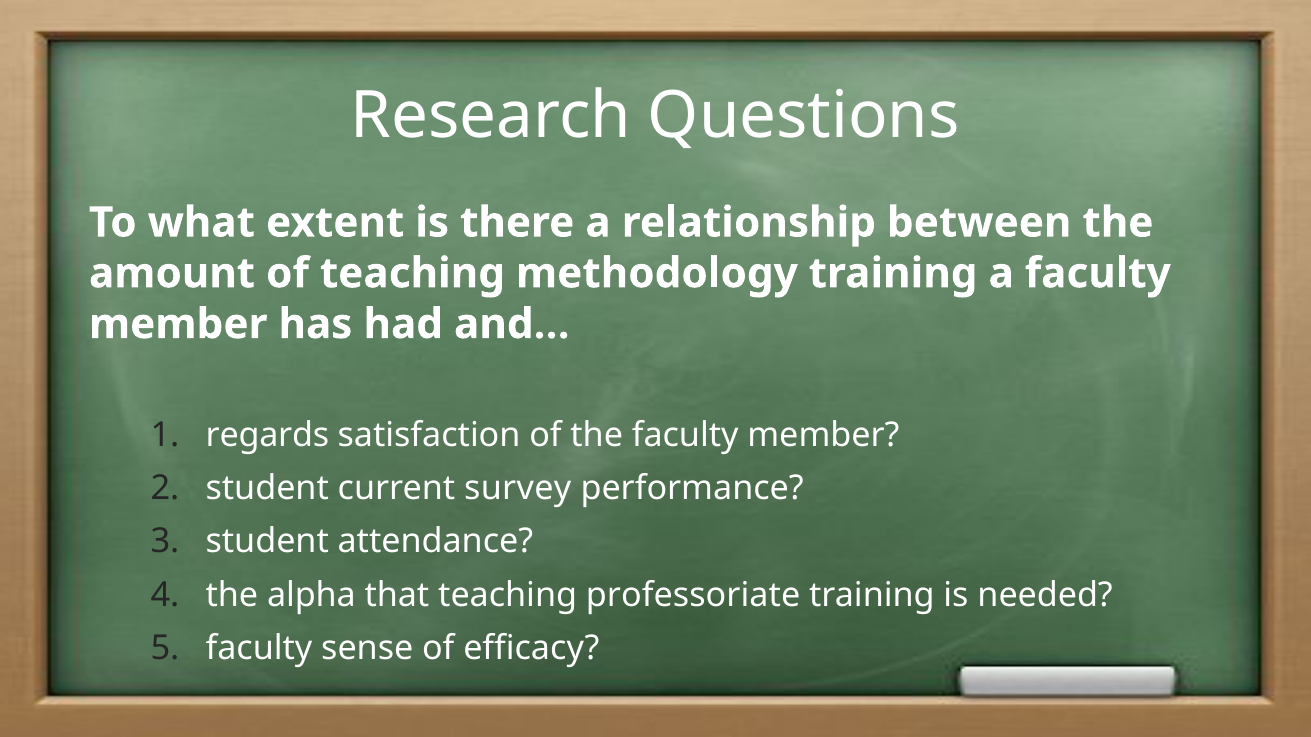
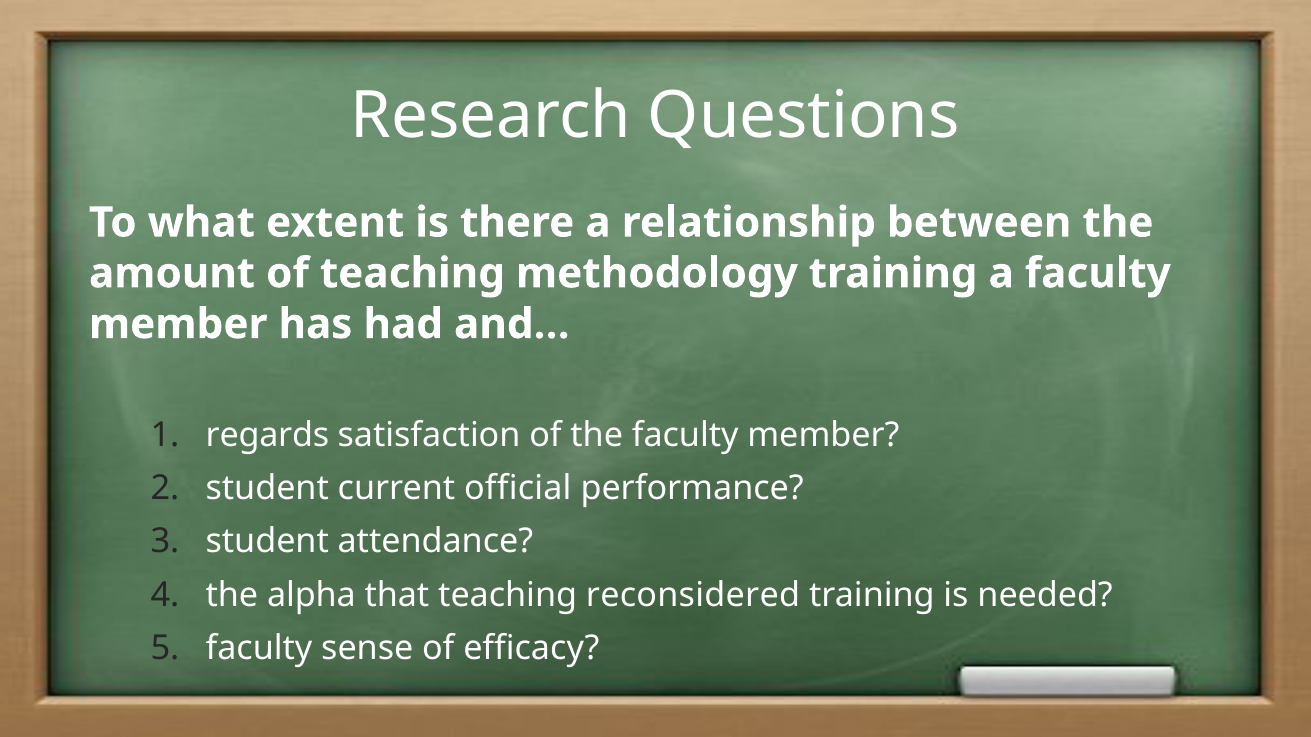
survey: survey -> official
professoriate: professoriate -> reconsidered
